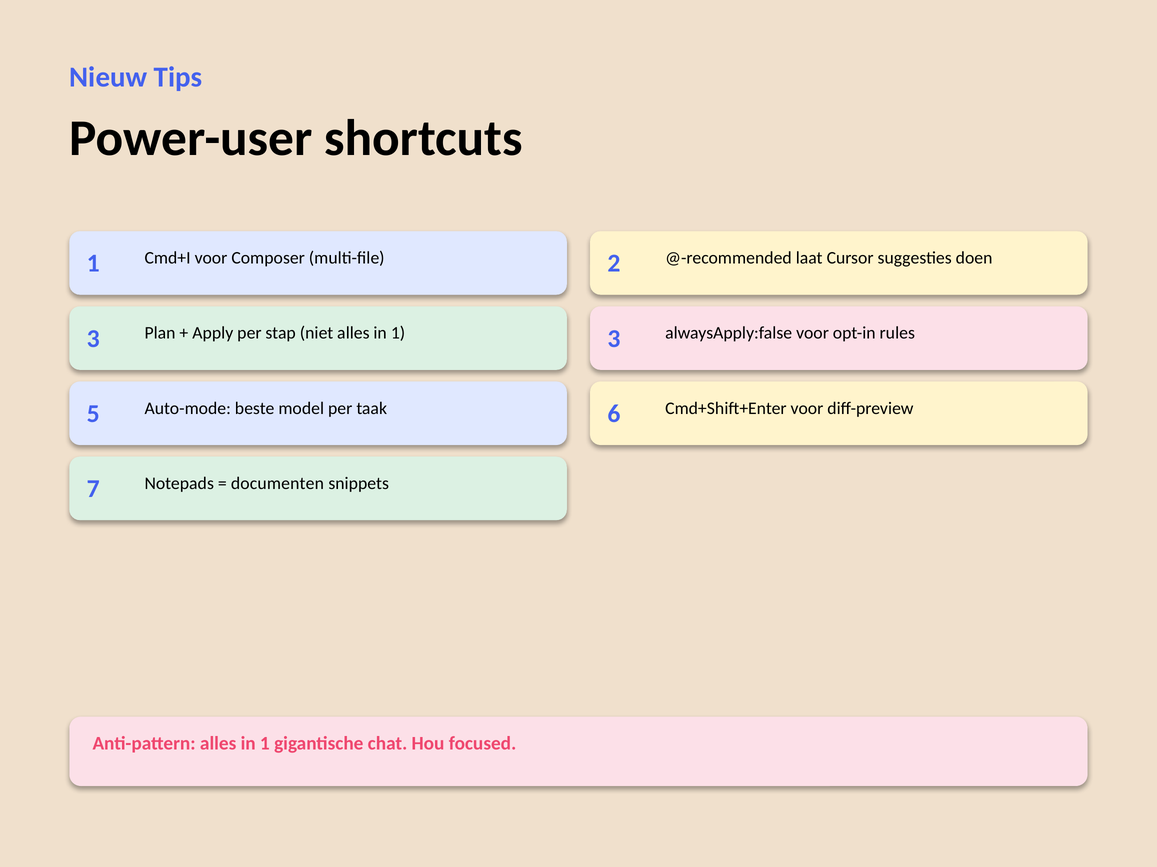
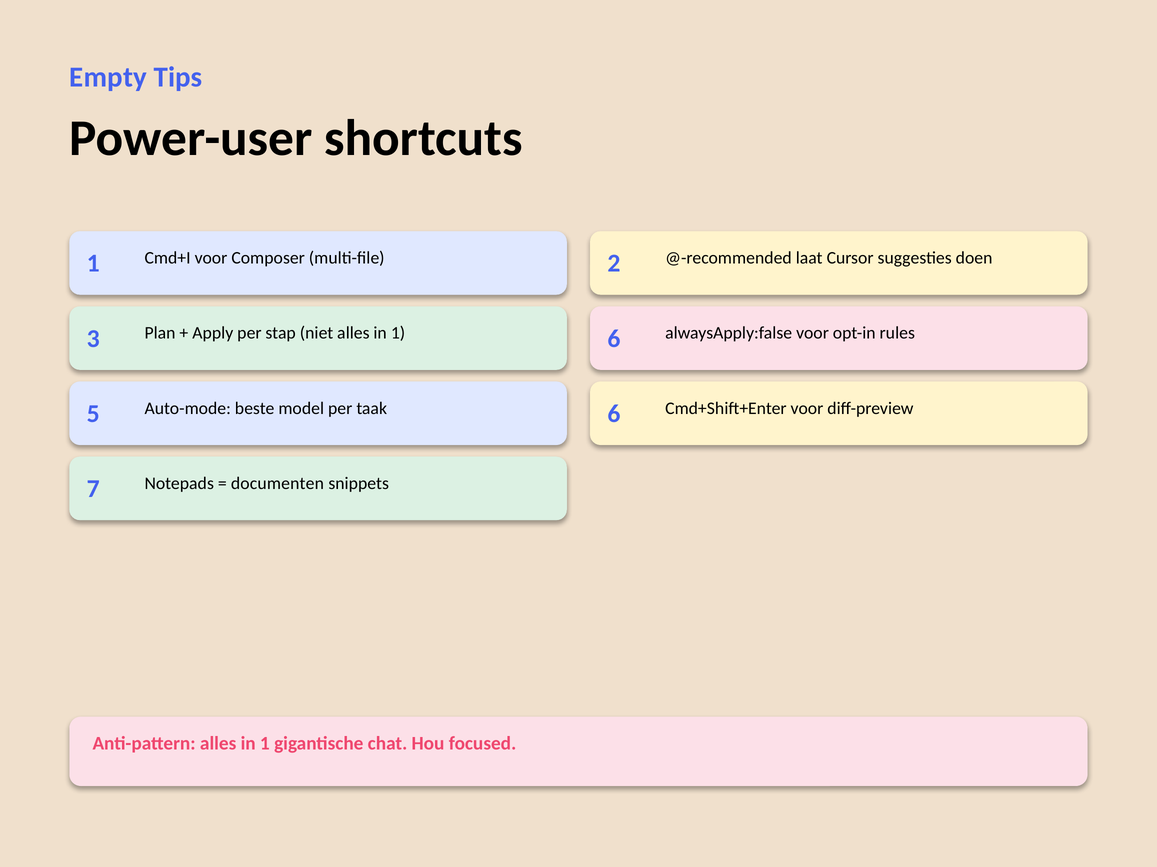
Nieuw: Nieuw -> Empty
1 3: 3 -> 6
